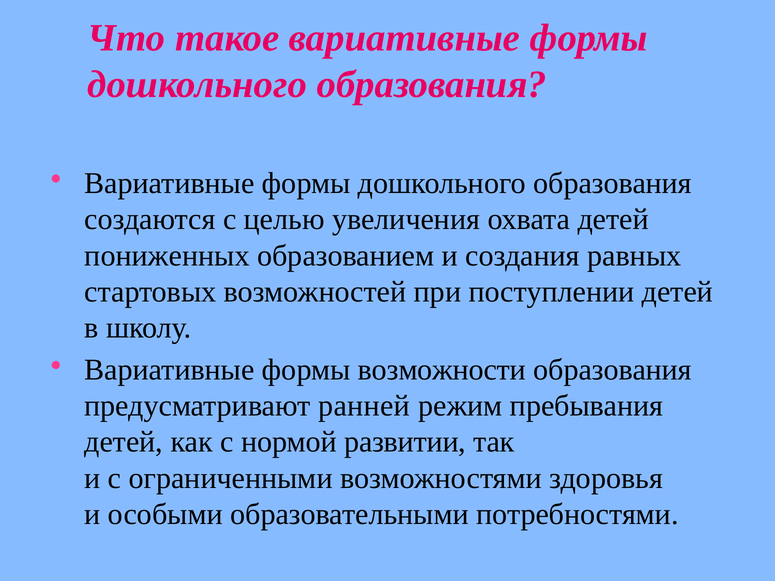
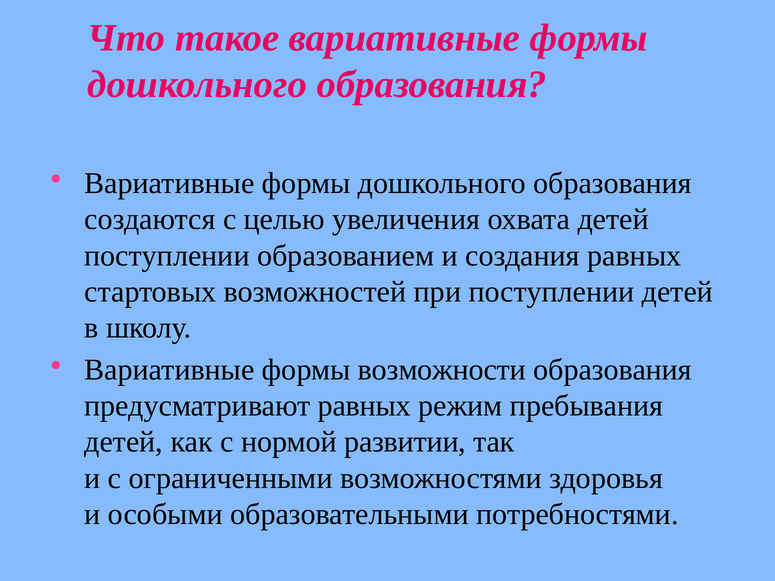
пониженных at (167, 256): пониженных -> поступлении
предусматривают ранней: ранней -> равных
